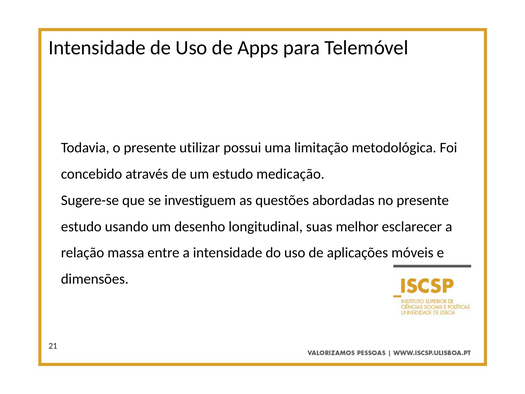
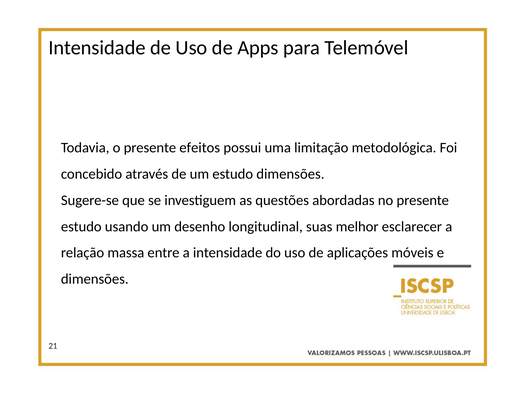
utilizar: utilizar -> efeitos
estudo medicação: medicação -> dimensões
